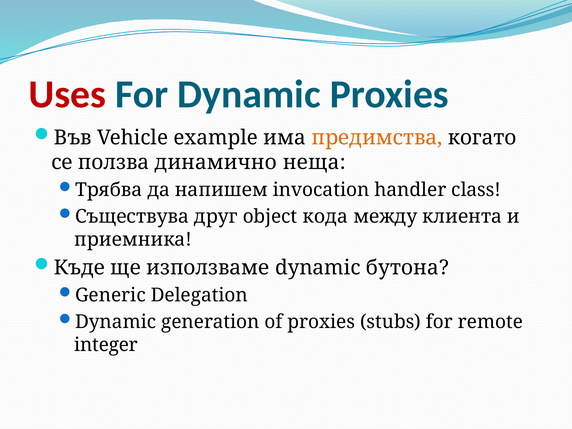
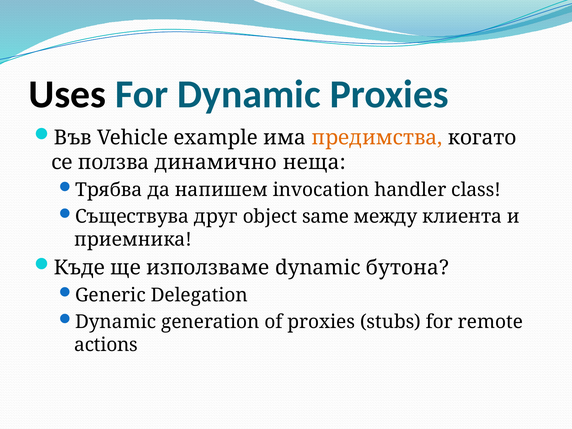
Uses colour: red -> black
кода: кода -> same
integer: integer -> actions
